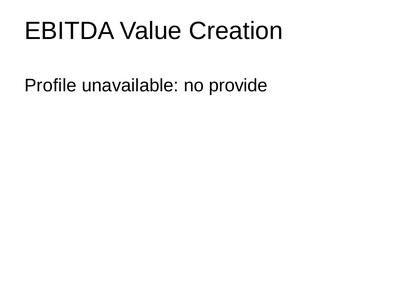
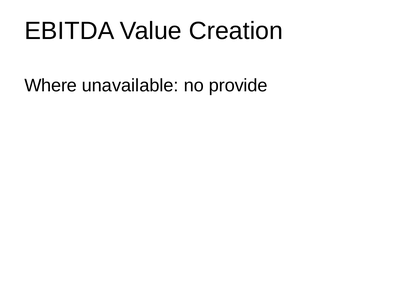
Profile: Profile -> Where
